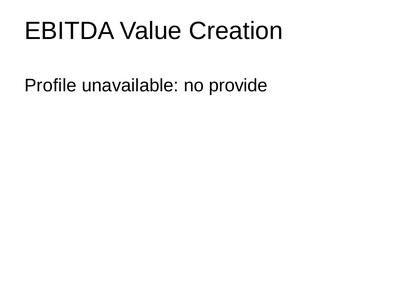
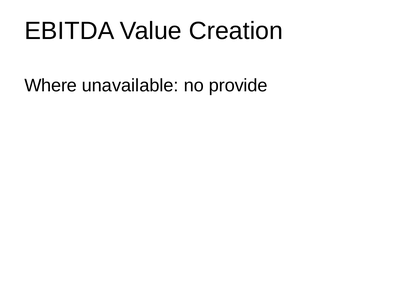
Profile: Profile -> Where
